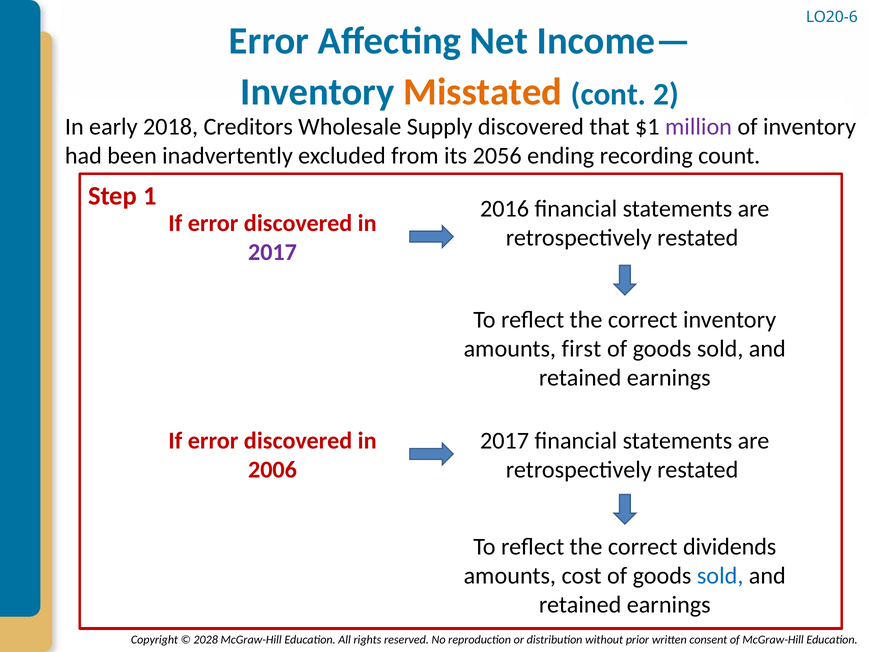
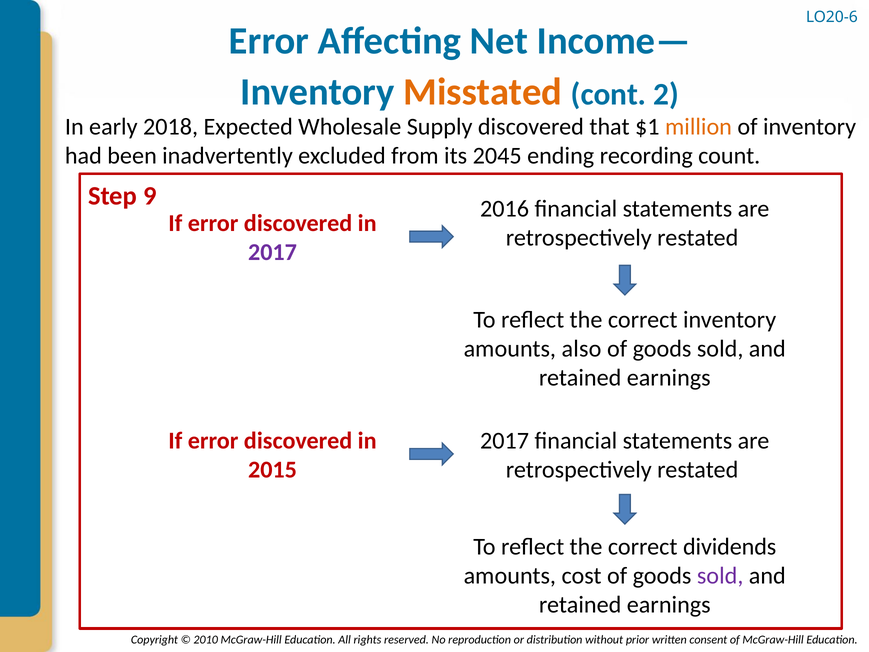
Creditors: Creditors -> Expected
million colour: purple -> orange
2056: 2056 -> 2045
1: 1 -> 9
first: first -> also
2006: 2006 -> 2015
sold at (720, 576) colour: blue -> purple
2028: 2028 -> 2010
